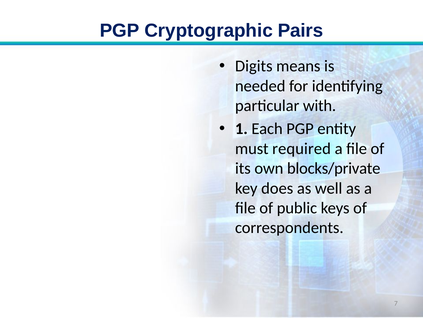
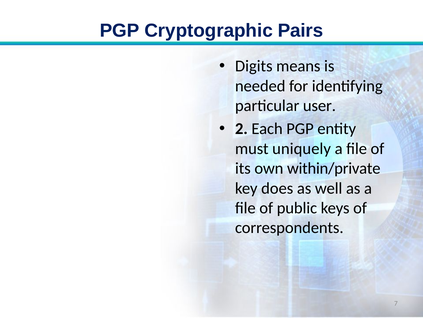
with: with -> user
1: 1 -> 2
required: required -> uniquely
blocks/private: blocks/private -> within/private
